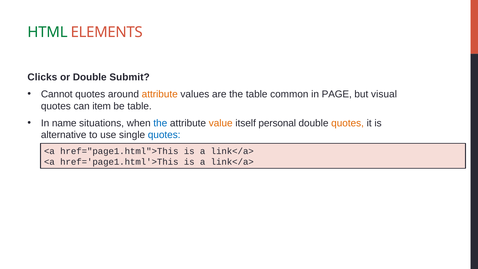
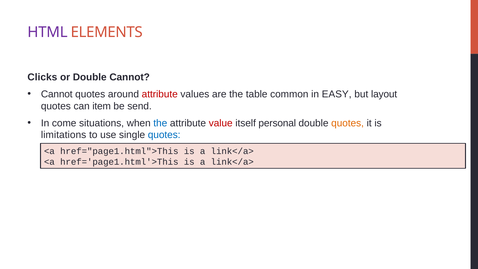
HTML colour: green -> purple
Double Submit: Submit -> Cannot
attribute at (160, 94) colour: orange -> red
PAGE: PAGE -> EASY
visual: visual -> layout
be table: table -> send
name: name -> come
value colour: orange -> red
alternative: alternative -> limitations
